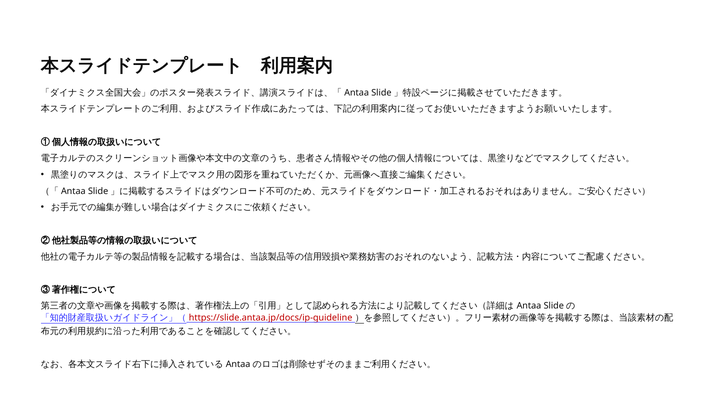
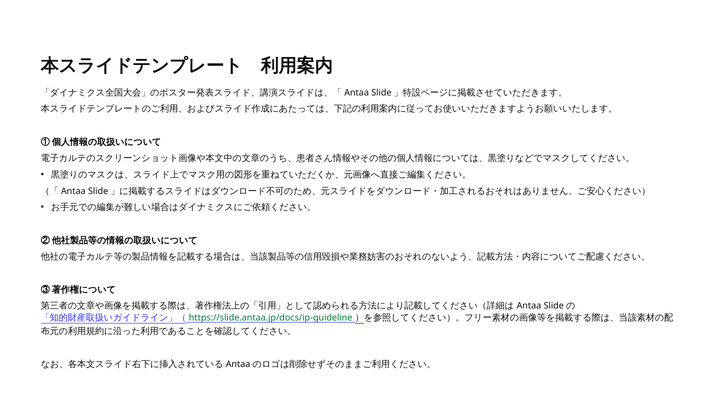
https://slide.antaa.jp/docs/ip-guideline colour: red -> green
